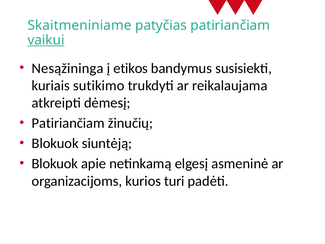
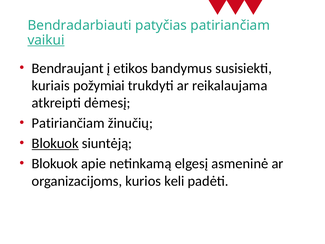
Skaitmeniniame: Skaitmeniniame -> Bendradarbiauti
Nesąžininga: Nesąžininga -> Bendraujant
sutikimo: sutikimo -> požymiai
Blokuok at (55, 143) underline: none -> present
turi: turi -> keli
